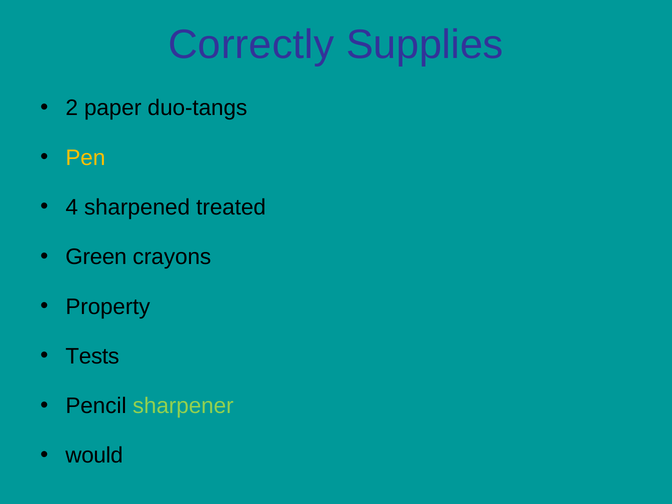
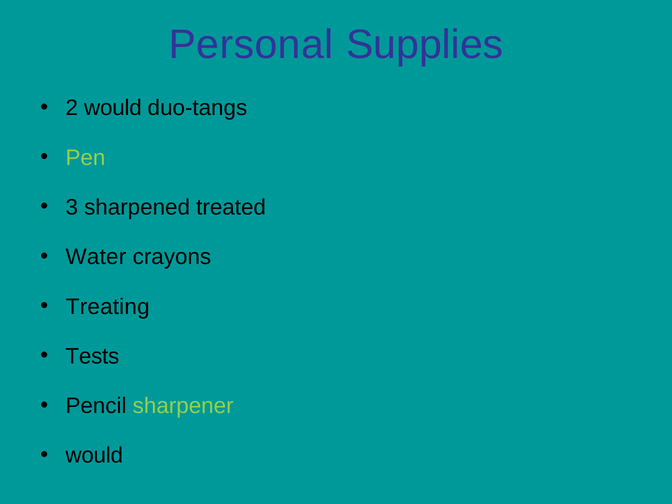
Correctly: Correctly -> Personal
2 paper: paper -> would
Pen colour: yellow -> light green
4: 4 -> 3
Green: Green -> Water
Property: Property -> Treating
